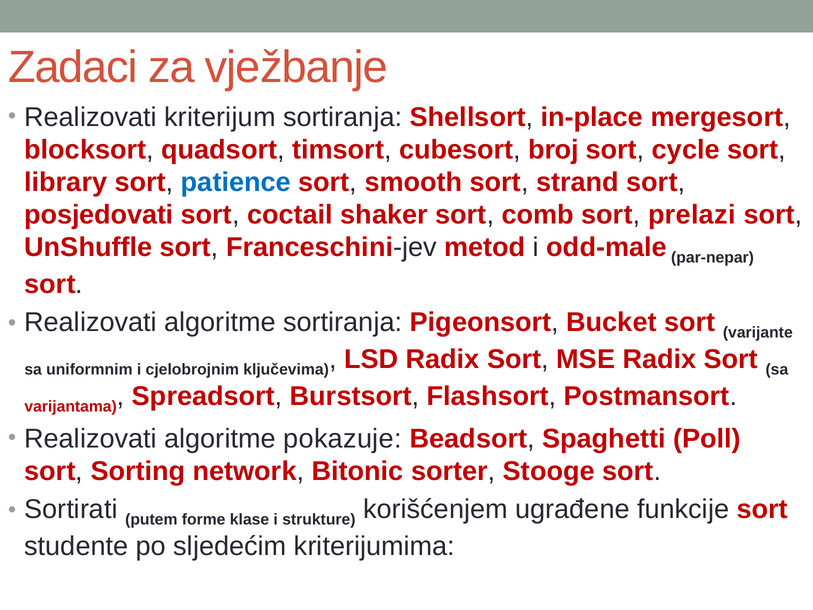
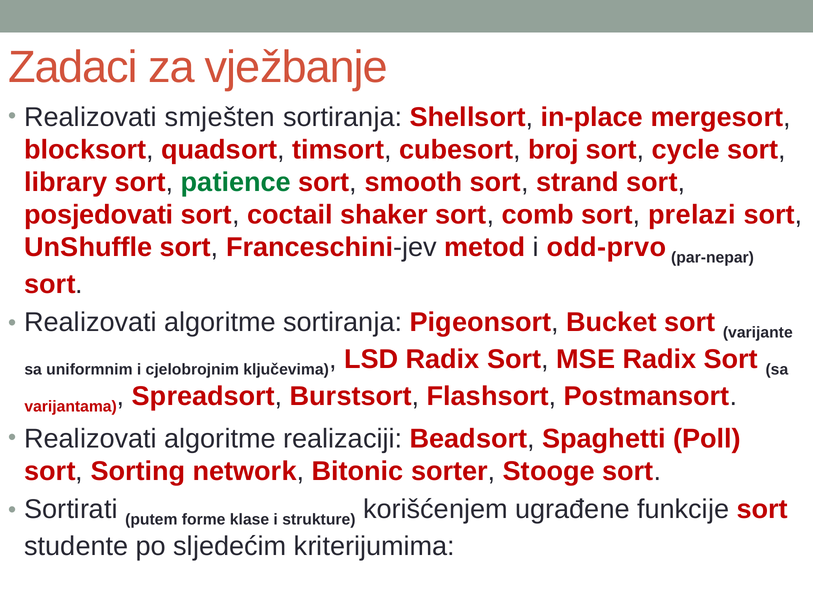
kriterijum: kriterijum -> smješten
patience colour: blue -> green
odd-male: odd-male -> odd-prvo
pokazuje: pokazuje -> realizaciji
